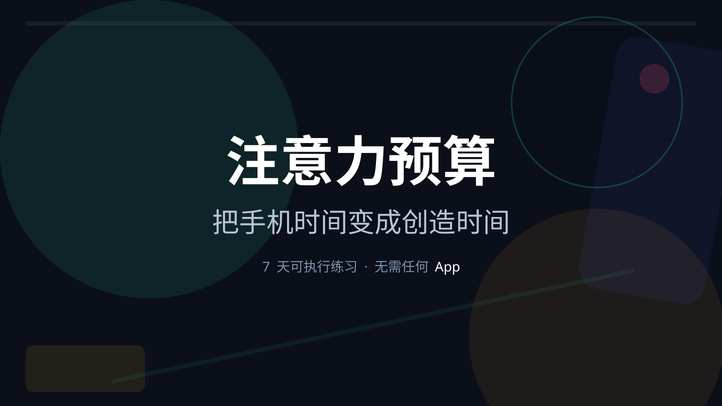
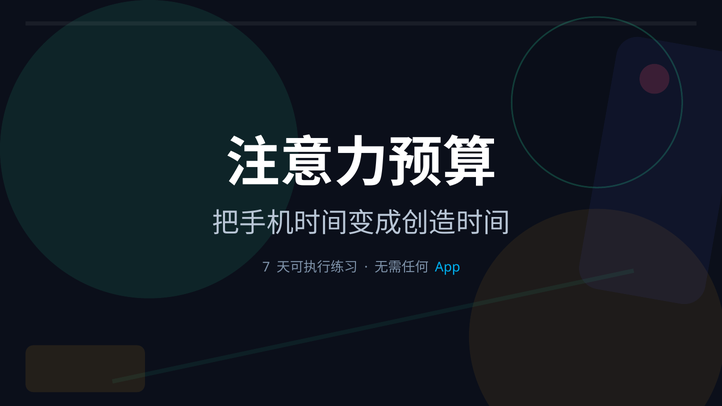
App colour: white -> light blue
